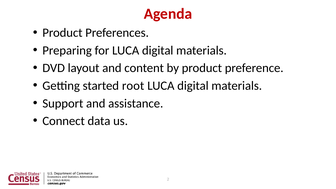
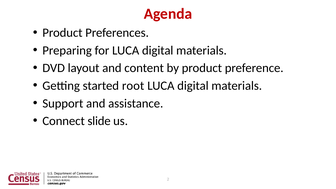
data: data -> slide
